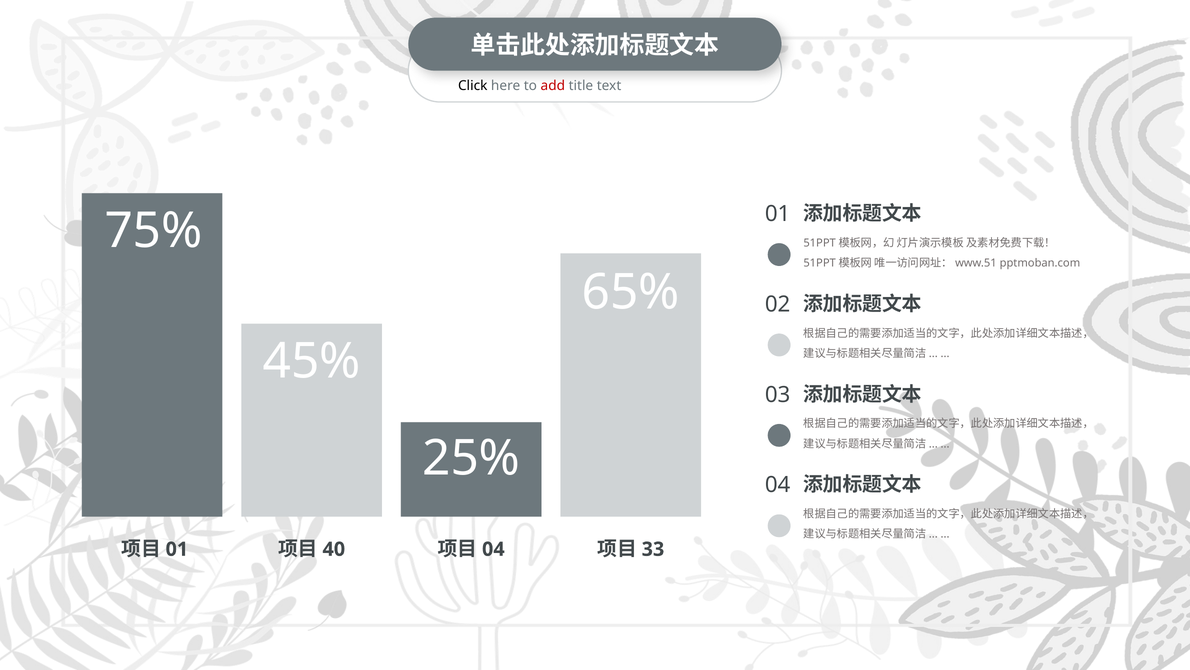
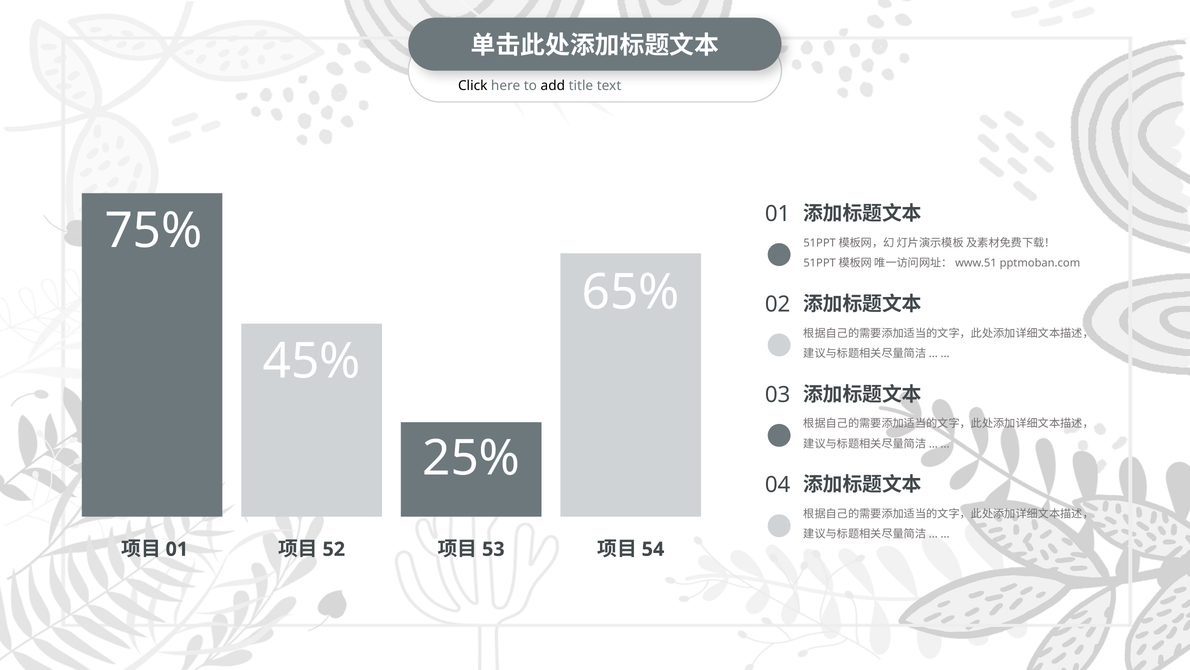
add colour: red -> black
40: 40 -> 52
04 at (493, 549): 04 -> 53
33: 33 -> 54
